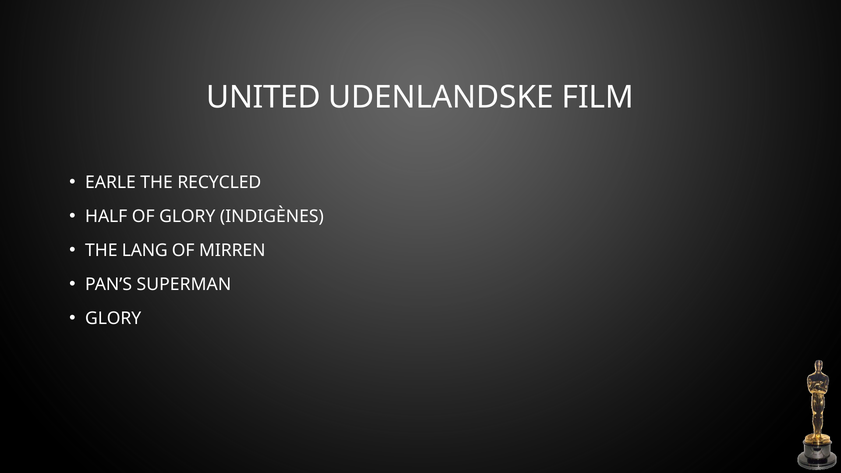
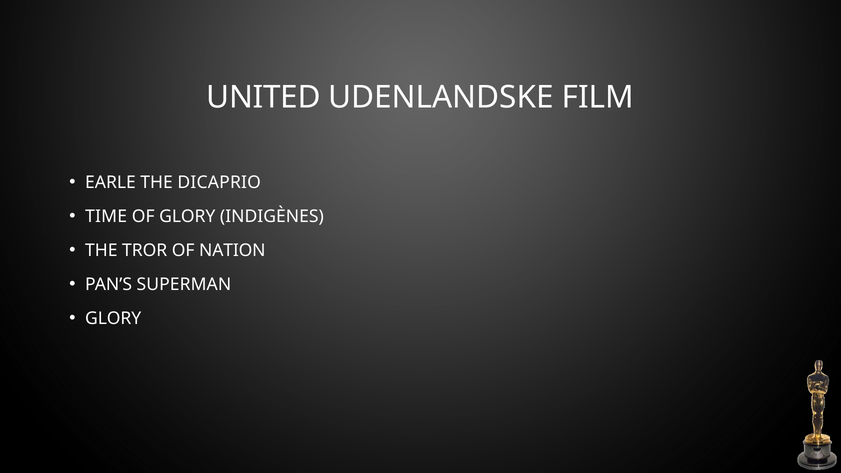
RECYCLED: RECYCLED -> DICAPRIO
HALF: HALF -> TIME
LANG: LANG -> TROR
MIRREN: MIRREN -> NATION
